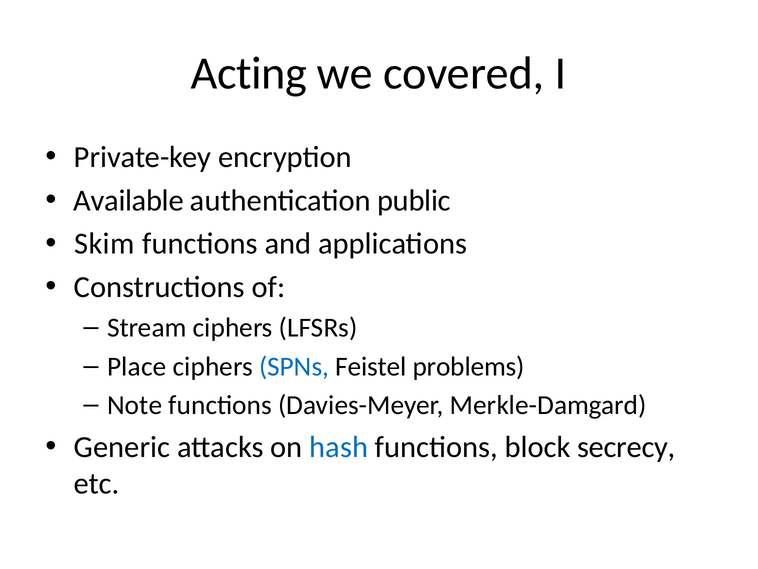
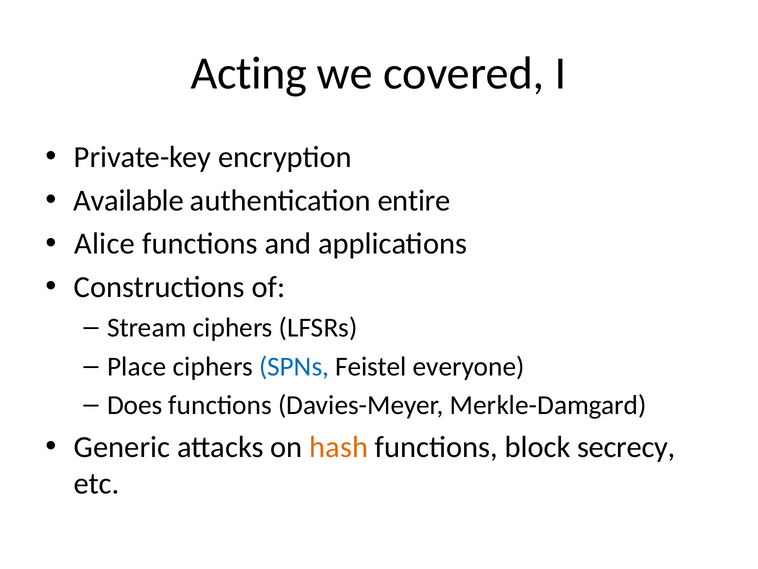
public: public -> entire
Skim: Skim -> Alice
problems: problems -> everyone
Note: Note -> Does
hash colour: blue -> orange
